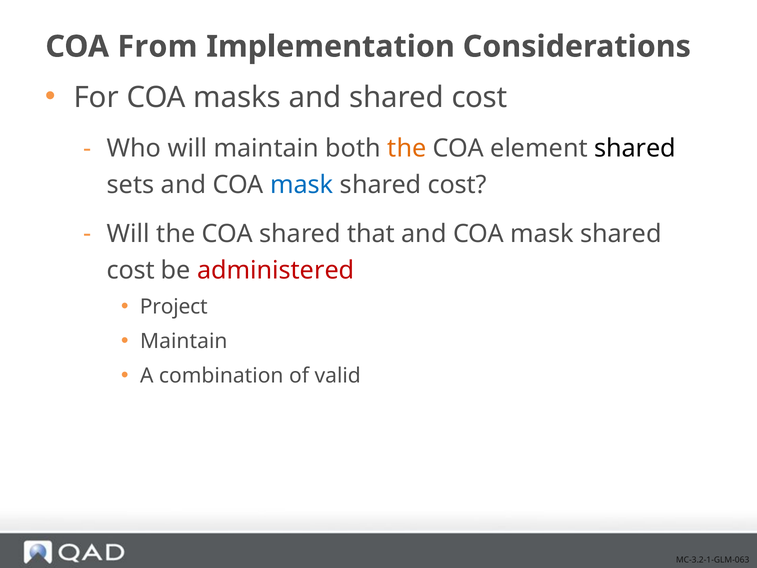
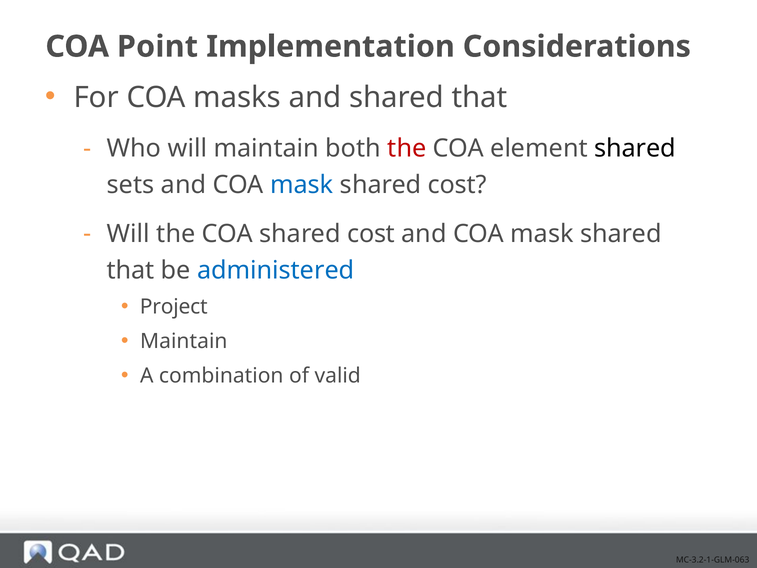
From: From -> Point
and shared cost: cost -> that
the at (407, 149) colour: orange -> red
COA shared that: that -> cost
cost at (131, 270): cost -> that
administered colour: red -> blue
